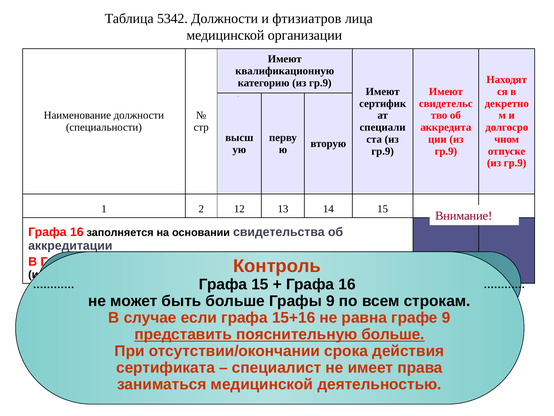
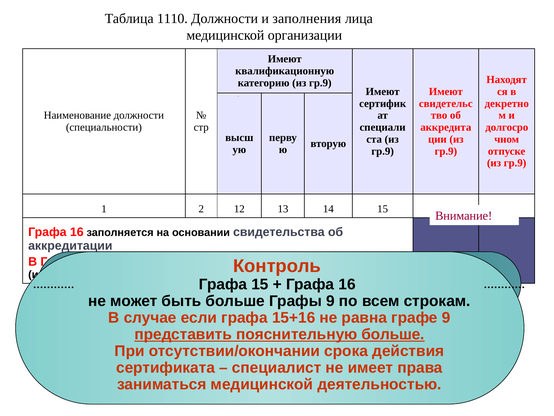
5342: 5342 -> 1110
фтизиатров: фтизиатров -> заполнения
